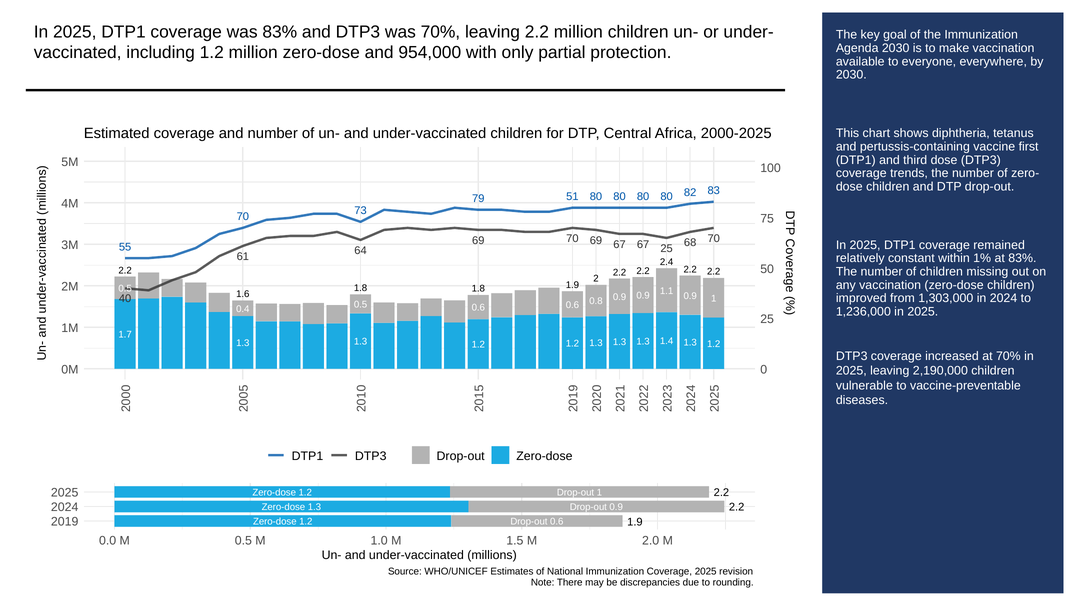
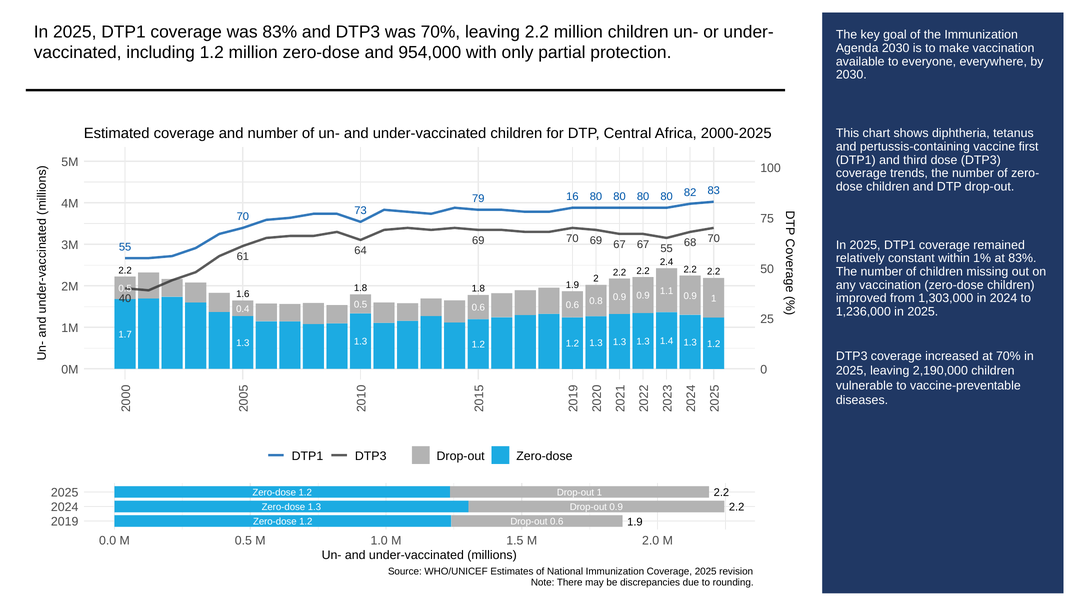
51: 51 -> 16
67 25: 25 -> 55
